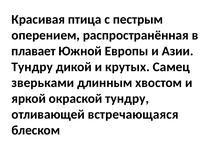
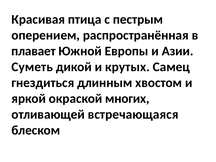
Тундру at (32, 67): Тундру -> Суметь
зверьками: зверьками -> гнездиться
окраской тундру: тундру -> многих
